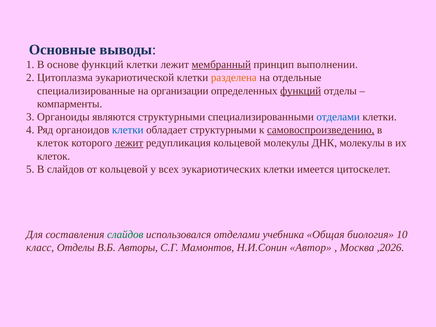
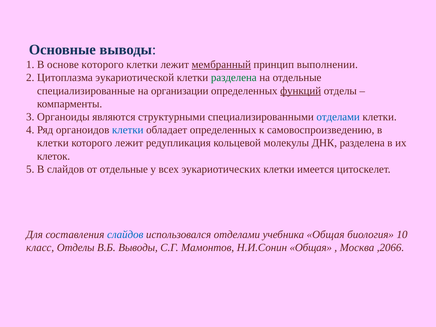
основе функций: функций -> которого
разделена at (234, 78) colour: orange -> green
обладает структурными: структурными -> определенных
самовоспроизведению underline: present -> none
клеток at (53, 143): клеток -> клетки
лежит at (129, 143) underline: present -> none
ДНК молекулы: молекулы -> разделена
от кольцевой: кольцевой -> отдельные
слайдов at (125, 235) colour: green -> blue
В.Б Авторы: Авторы -> Выводы
Н.И.Сонин Автор: Автор -> Общая
,2026: ,2026 -> ,2066
